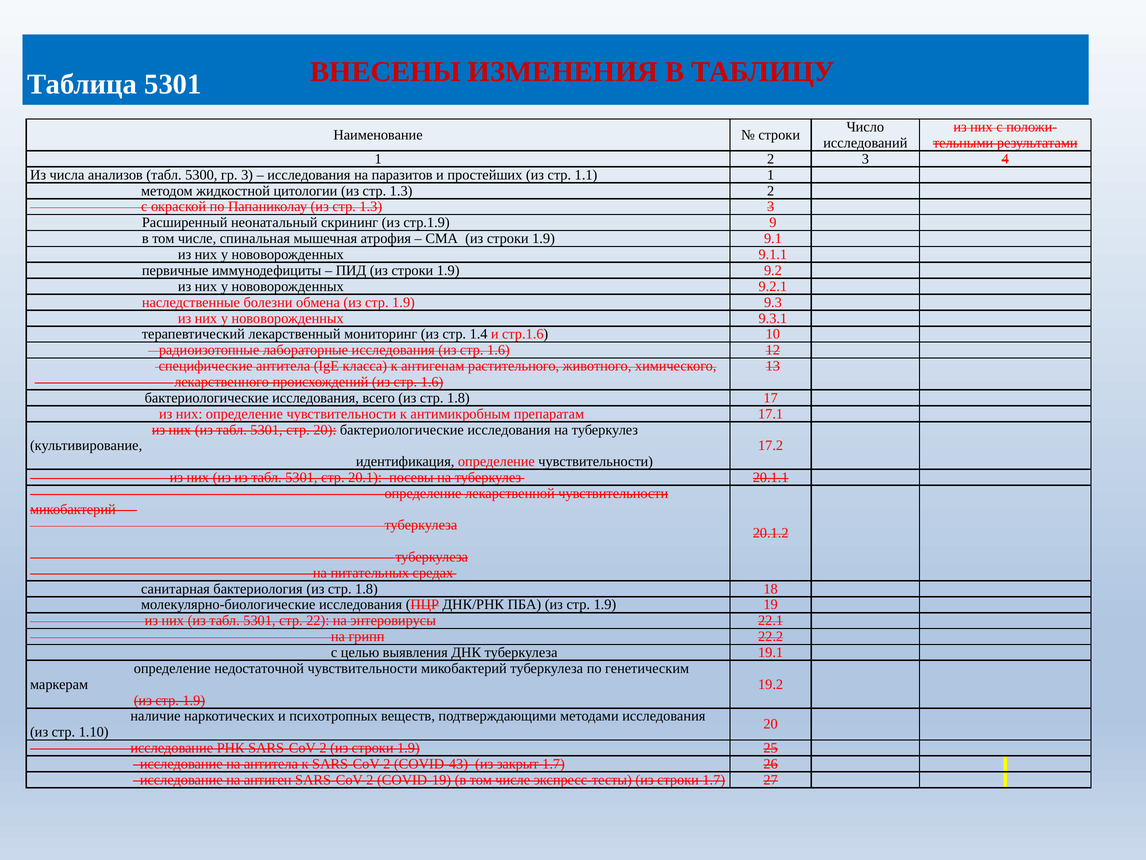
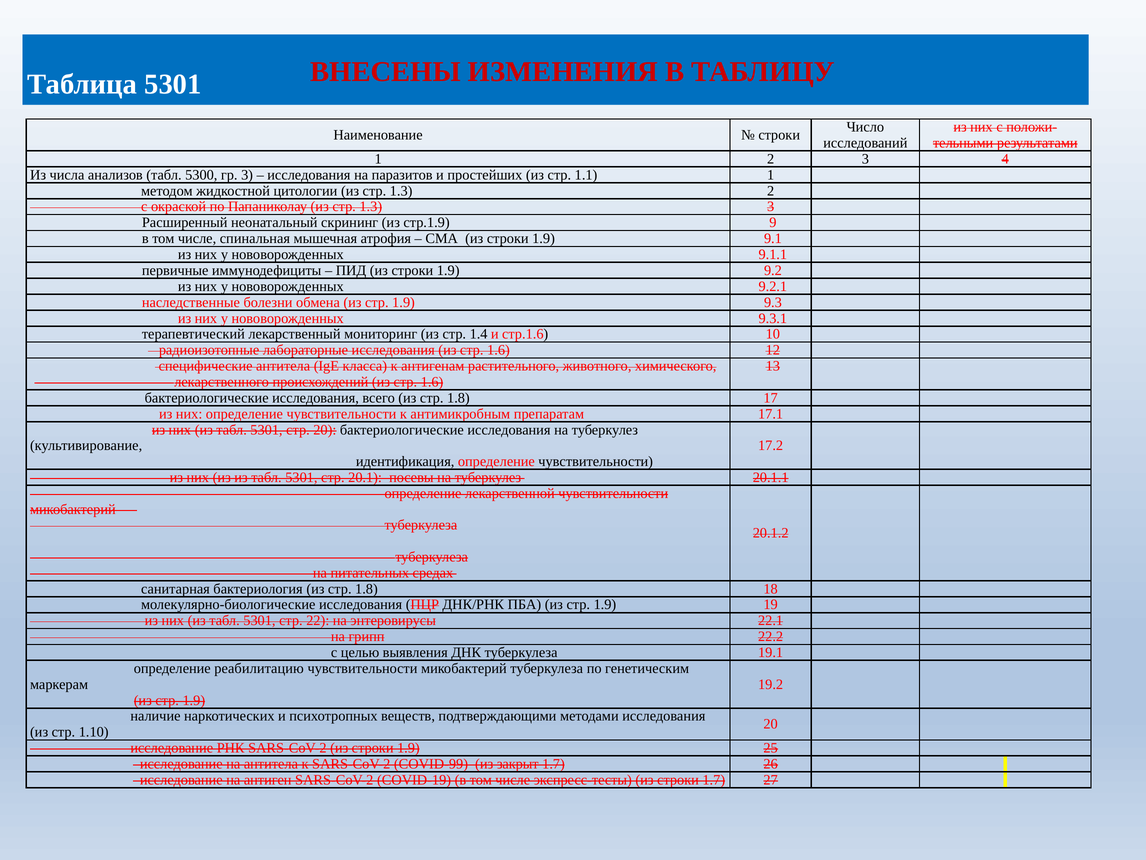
недостаточной: недостаточной -> реабилитацию
COVID-43: COVID-43 -> COVID-99
